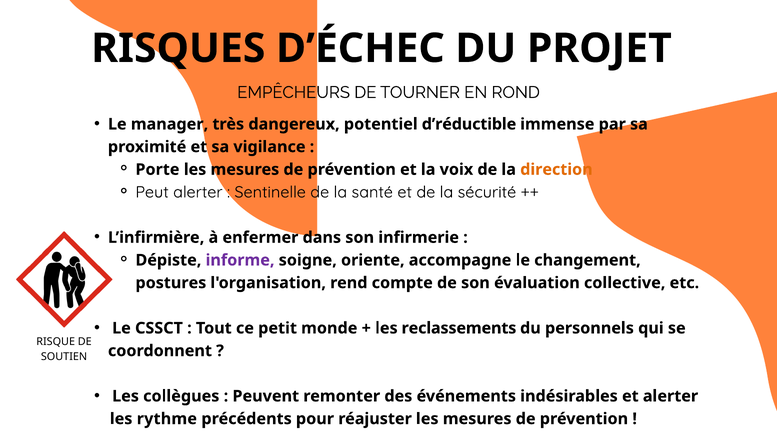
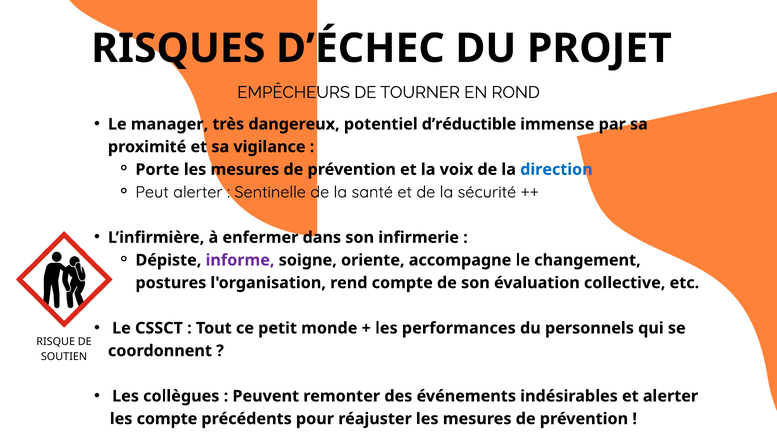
direction colour: orange -> blue
reclassements: reclassements -> performances
les rythme: rythme -> compte
